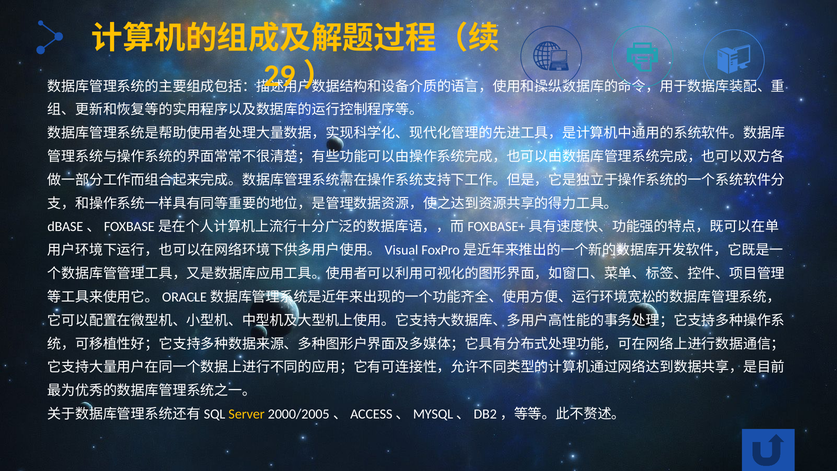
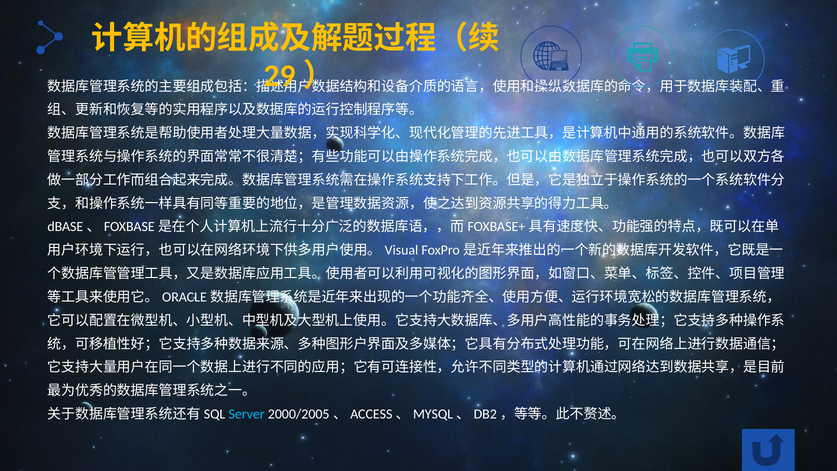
Server colour: yellow -> light blue
